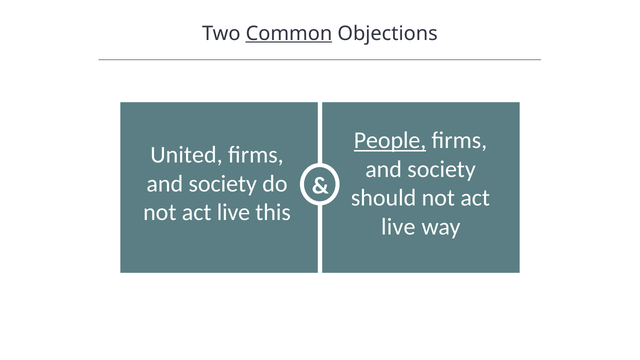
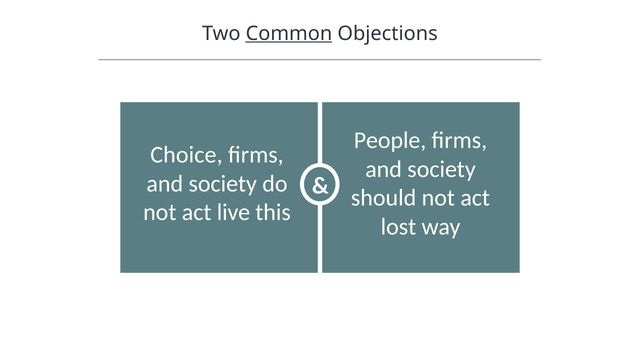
People underline: present -> none
United: United -> Choice
live at (398, 227): live -> lost
